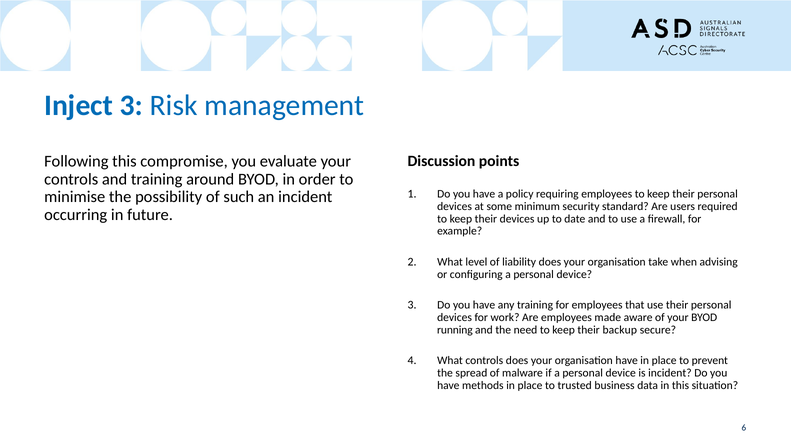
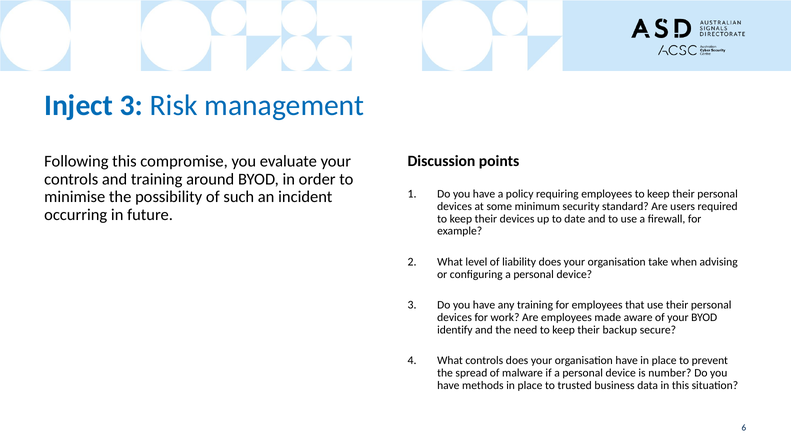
running: running -> identify
is incident: incident -> number
